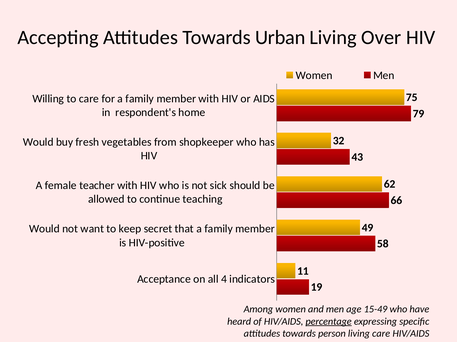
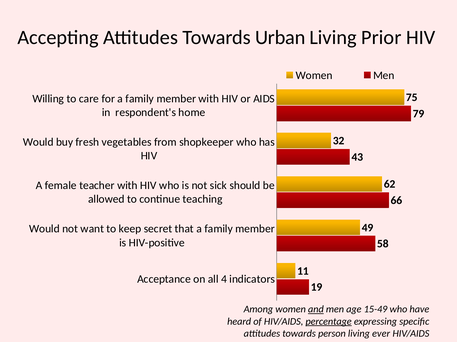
Over: Over -> Prior
and underline: none -> present
living care: care -> ever
